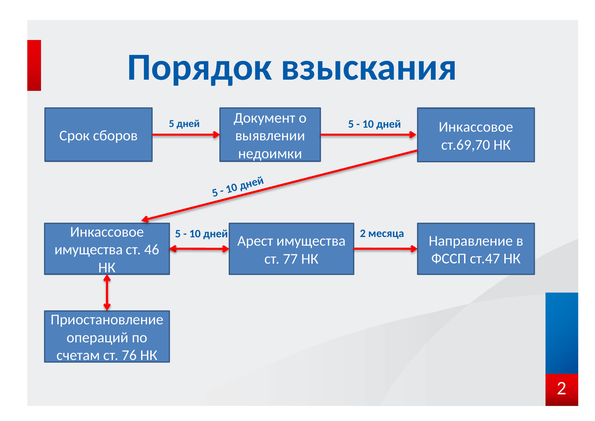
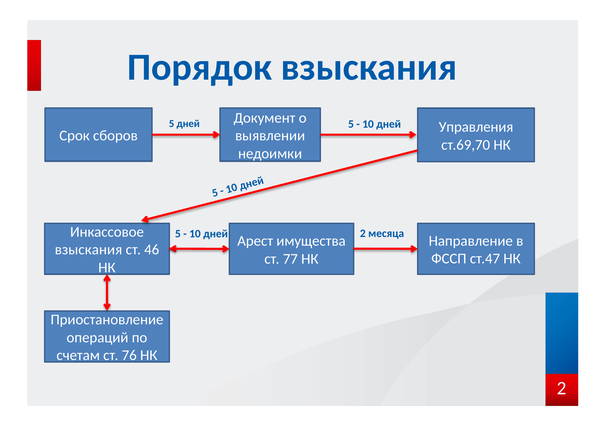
Инкассовое at (476, 127): Инкассовое -> Управления
имущества at (89, 250): имущества -> взыскания
